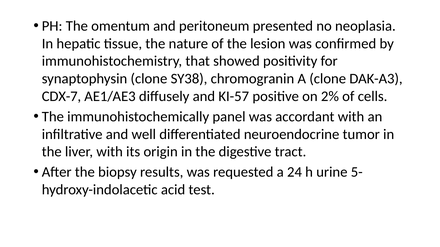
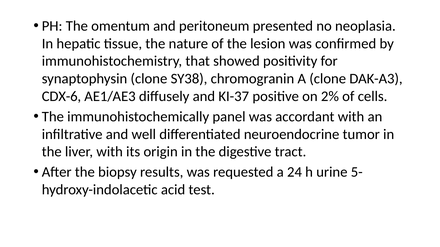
CDX-7: CDX-7 -> CDX-6
KI-57: KI-57 -> KI-37
